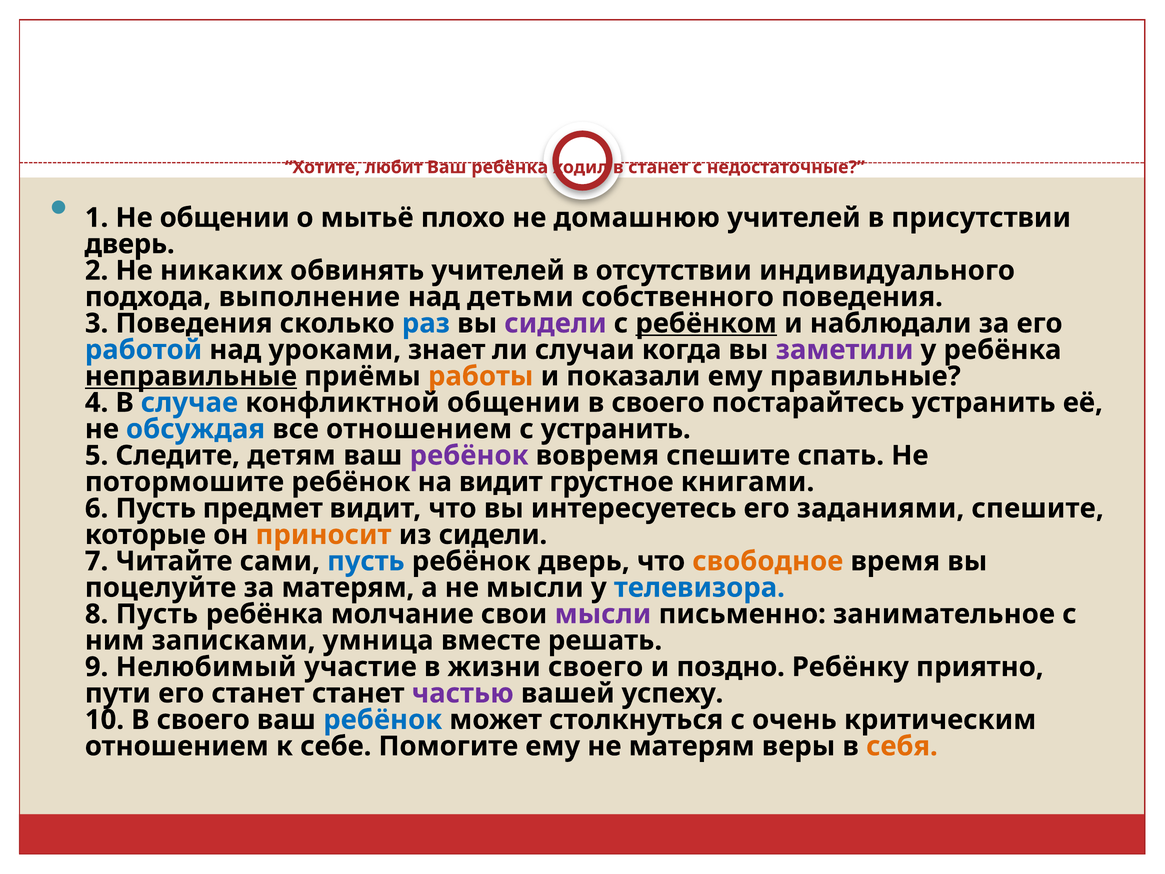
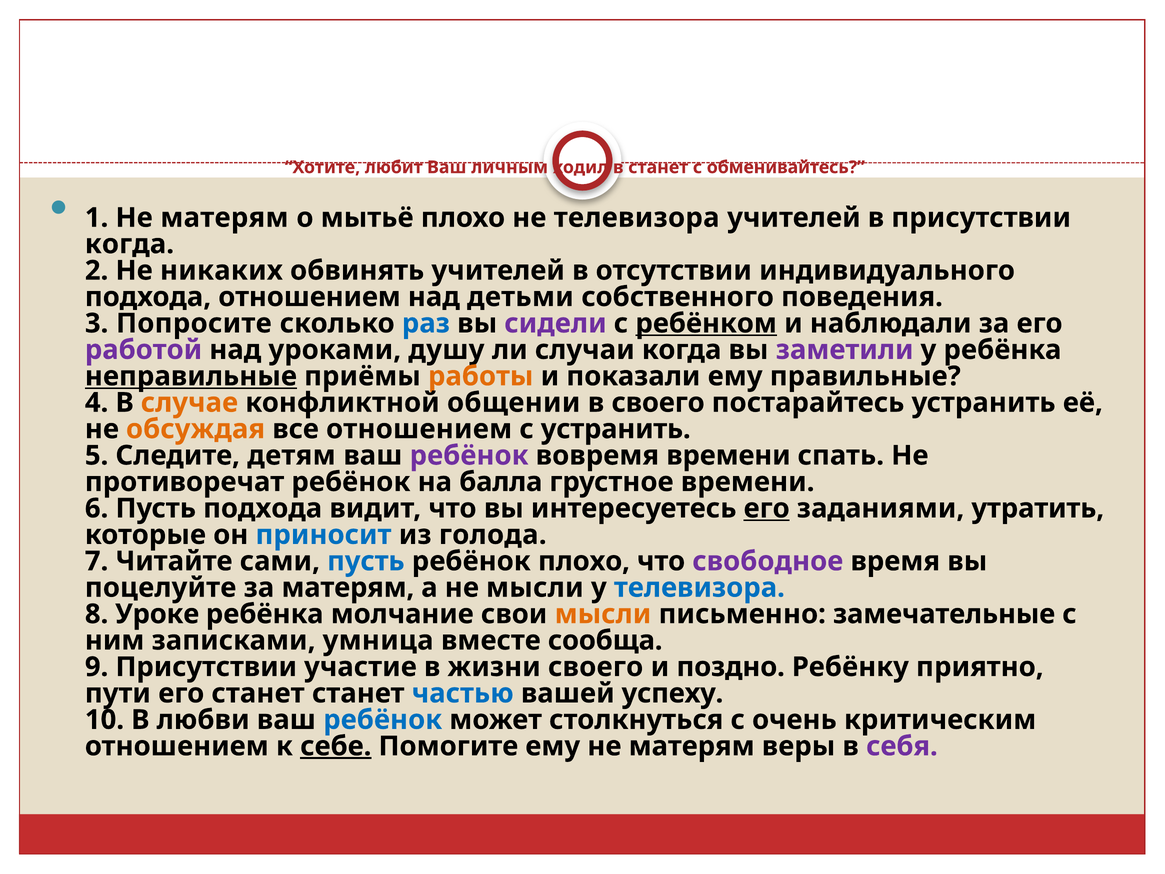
Ваш ребёнка: ребёнка -> личным
недостаточные: недостаточные -> обменивайтесь
1 Не общении: общении -> матерям
не домашнюю: домашнюю -> телевизора
дверь at (130, 244): дверь -> когда
подхода выполнение: выполнение -> отношением
3 Поведения: Поведения -> Попросите
работой colour: blue -> purple
знает: знает -> душу
случае colour: blue -> orange
обсуждая colour: blue -> orange
вовремя спешите: спешите -> времени
потормошите: потормошите -> противоречат
на видит: видит -> балла
грустное книгами: книгами -> времени
Пусть предмет: предмет -> подхода
его at (767, 508) underline: none -> present
заданиями спешите: спешите -> утратить
приносит colour: orange -> blue
из сидели: сидели -> голода
ребёнок дверь: дверь -> плохо
свободное colour: orange -> purple
8 Пусть: Пусть -> Уроке
мысли at (603, 614) colour: purple -> orange
занимательное: занимательное -> замечательные
решать: решать -> сообща
9 Нелюбимый: Нелюбимый -> Присутствии
частью colour: purple -> blue
10 В своего: своего -> любви
себе underline: none -> present
себя colour: orange -> purple
